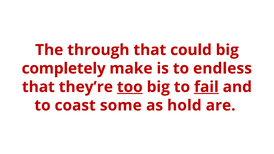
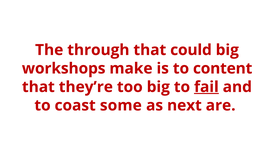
completely: completely -> workshops
endless: endless -> content
too underline: present -> none
hold: hold -> next
